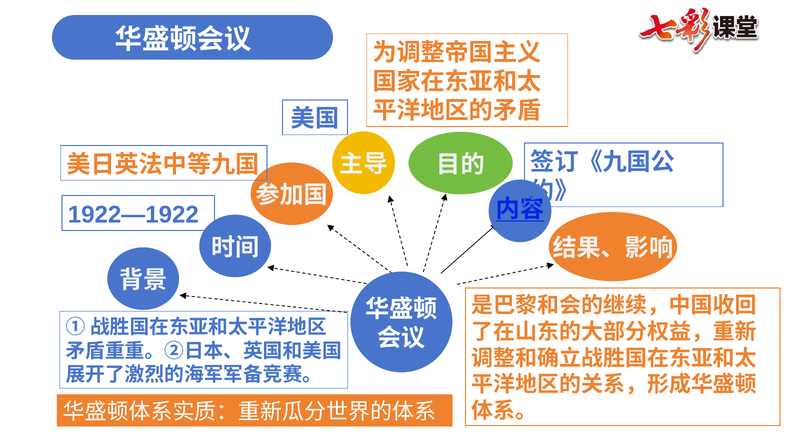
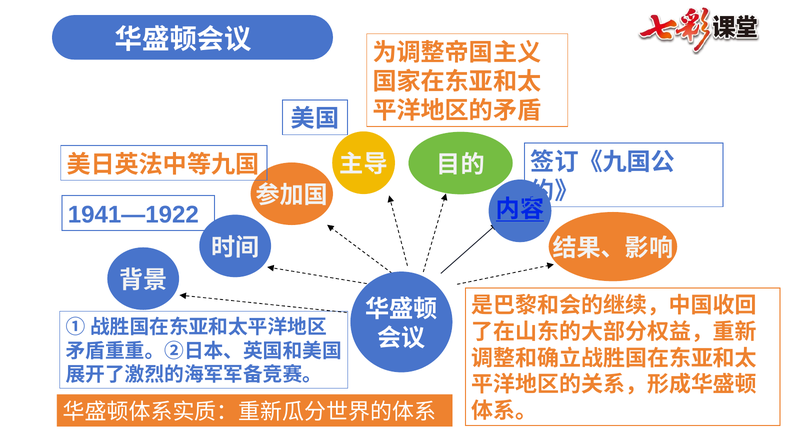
1922—1922: 1922—1922 -> 1941—1922
